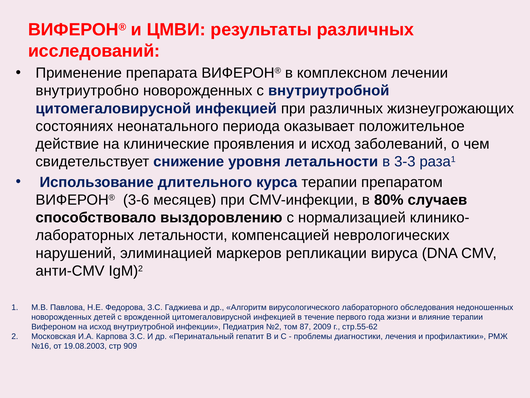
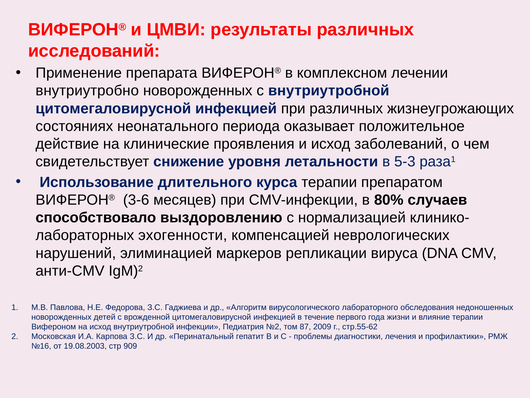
3-3: 3-3 -> 5-3
летальности at (183, 235): летальности -> эхогенности
